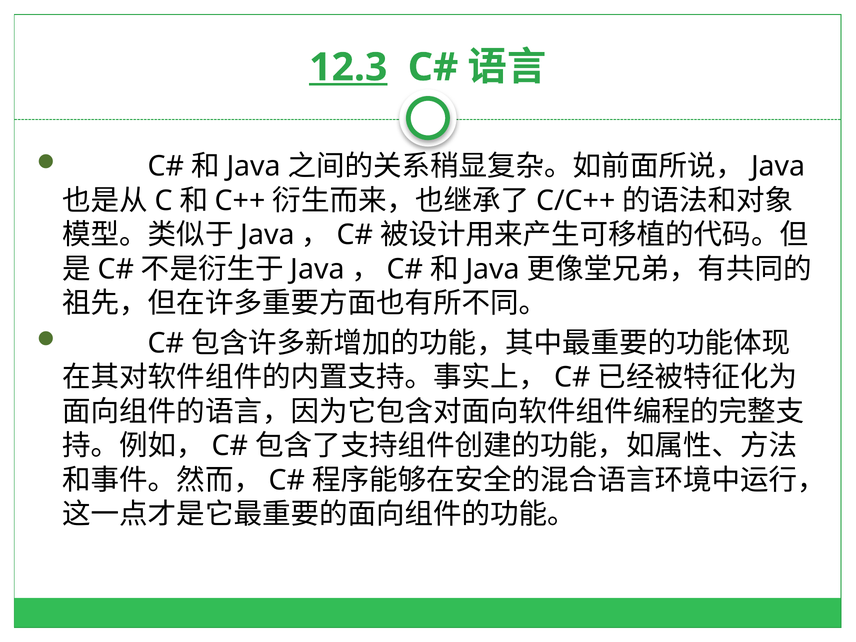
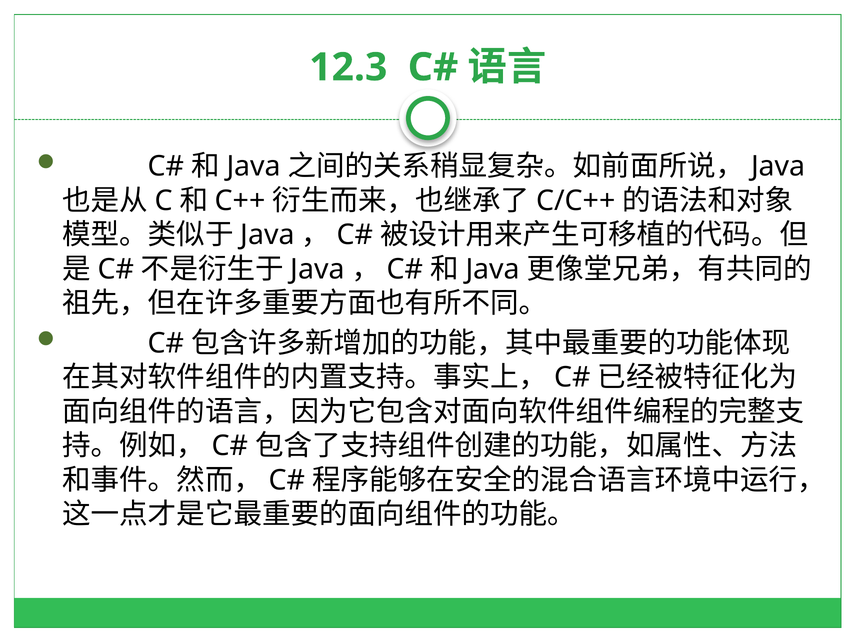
12.3 underline: present -> none
